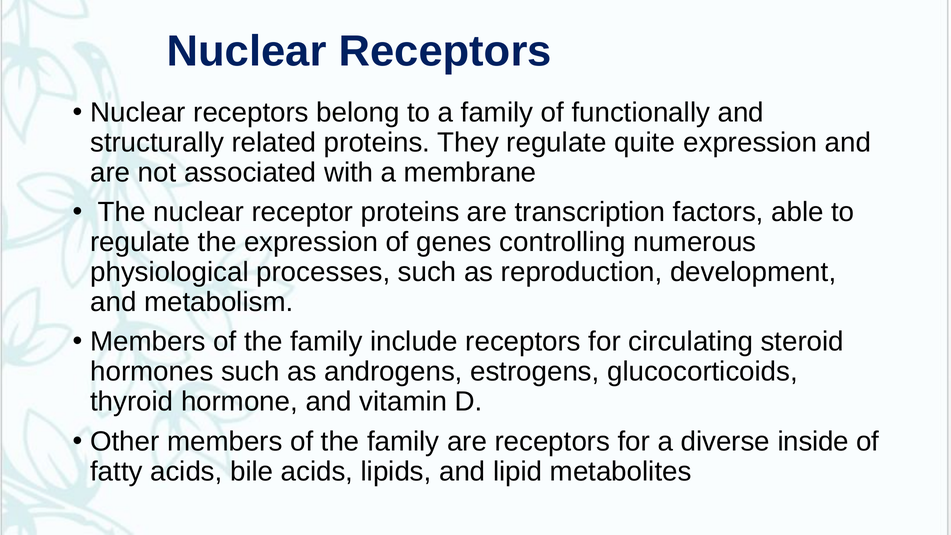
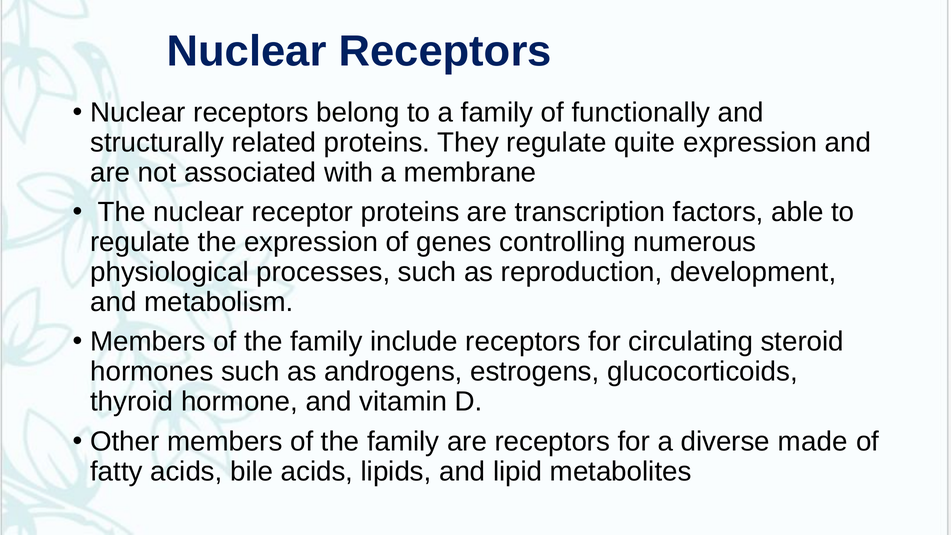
inside: inside -> made
